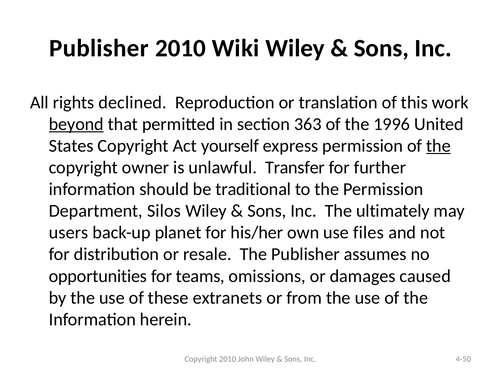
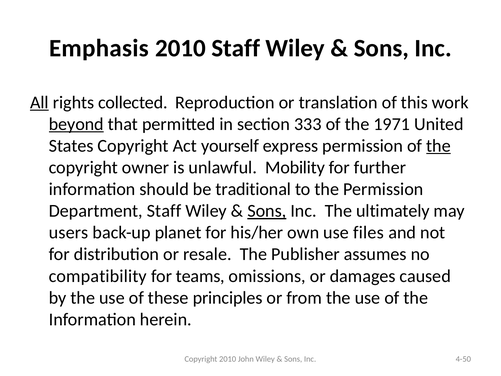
Publisher at (99, 48): Publisher -> Emphasis
2010 Wiki: Wiki -> Staff
All underline: none -> present
declined: declined -> collected
363: 363 -> 333
1996: 1996 -> 1971
Transfer: Transfer -> Mobility
Department Silos: Silos -> Staff
Sons at (267, 211) underline: none -> present
opportunities: opportunities -> compatibility
extranets: extranets -> principles
